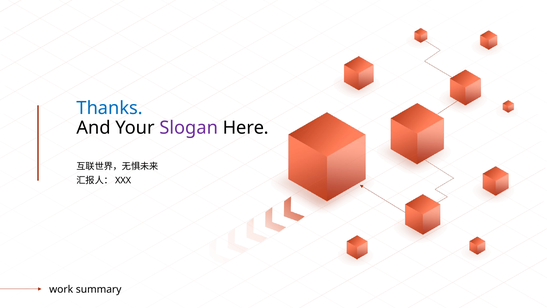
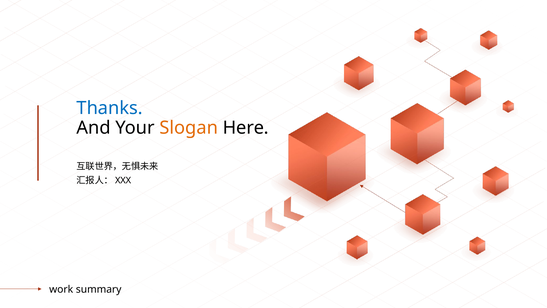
Slogan colour: purple -> orange
